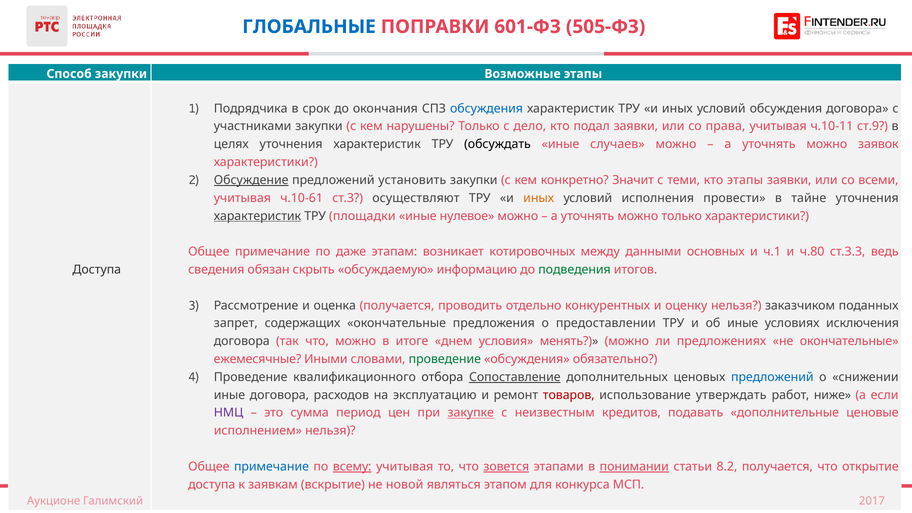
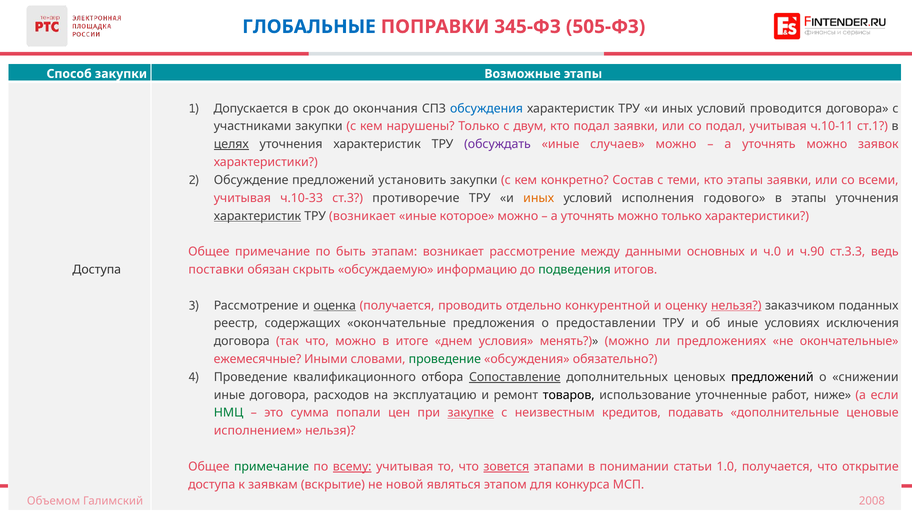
601-ФЗ: 601-ФЗ -> 345-ФЗ
Подрядчика: Подрядчика -> Допускается
условий обсуждения: обсуждения -> проводится
дело: дело -> двум
со права: права -> подал
ст.9: ст.9 -> ст.1
целях underline: none -> present
обсуждать colour: black -> purple
Обсуждение underline: present -> none
Значит: Значит -> Состав
ч.10-61: ч.10-61 -> ч.10-33
осуществляют: осуществляют -> противоречие
провести: провести -> годового
в тайне: тайне -> этапы
ТРУ площадки: площадки -> возникает
нулевое: нулевое -> которое
даже: даже -> быть
возникает котировочных: котировочных -> рассмотрение
ч.1: ч.1 -> ч.0
ч.80: ч.80 -> ч.90
сведения: сведения -> поставки
оценка underline: none -> present
конкурентных: конкурентных -> конкурентной
нельзя at (736, 305) underline: none -> present
запрет: запрет -> реестр
предложений at (772, 377) colour: blue -> black
товаров colour: red -> black
утверждать: утверждать -> уточненные
НМЦ colour: purple -> green
период: период -> попали
примечание at (271, 467) colour: blue -> green
понимании underline: present -> none
8.2: 8.2 -> 1.0
Аукционе: Аукционе -> Объемом
2017: 2017 -> 2008
